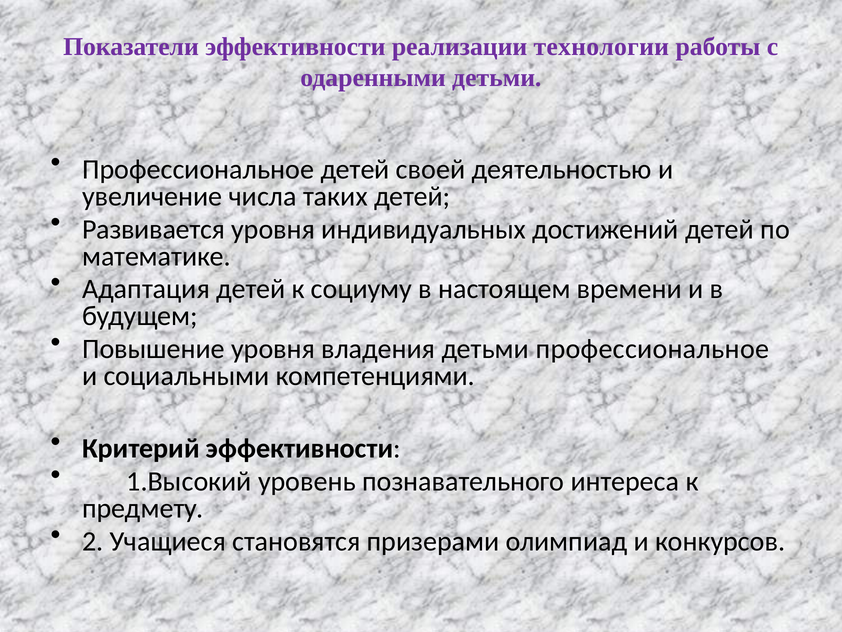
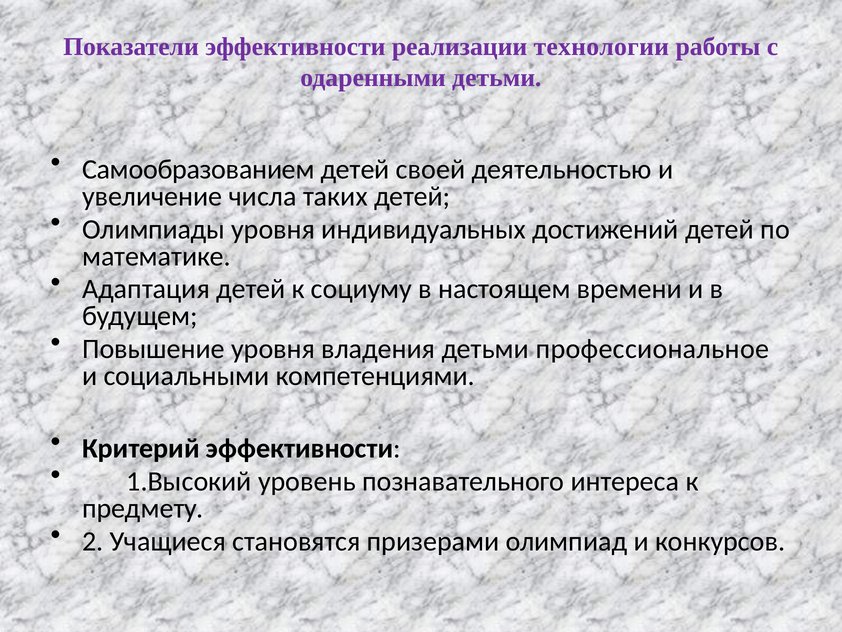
Профессиональное at (198, 169): Профессиональное -> Самообразованием
Развивается: Развивается -> Олимпиады
